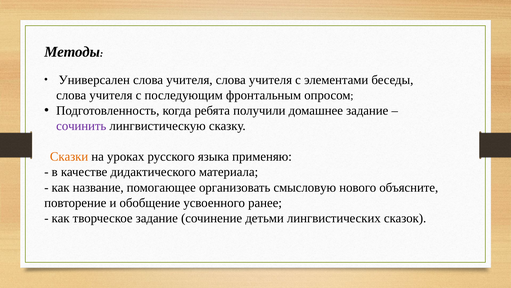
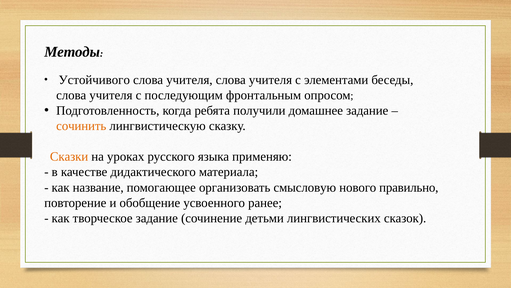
Универсален: Универсален -> Устойчивого
сочинить colour: purple -> orange
объясните: объясните -> правильно
